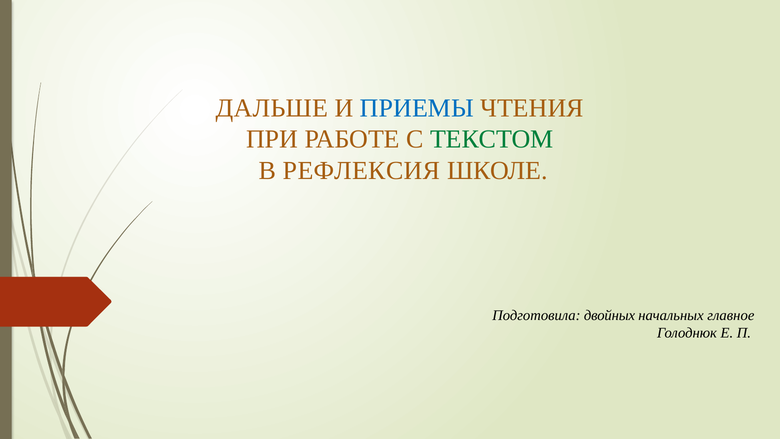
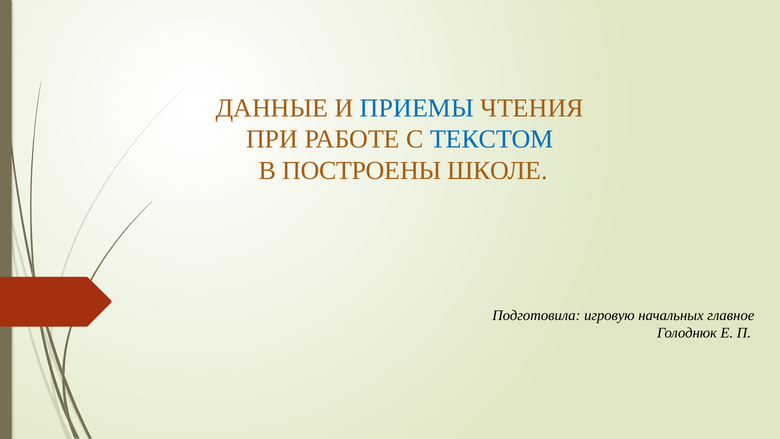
ДАЛЬШЕ: ДАЛЬШЕ -> ДАННЫЕ
ТЕКСТОМ colour: green -> blue
РЕФЛЕКСИЯ: РЕФЛЕКСИЯ -> ПОСТРОЕНЫ
двойных: двойных -> игровую
